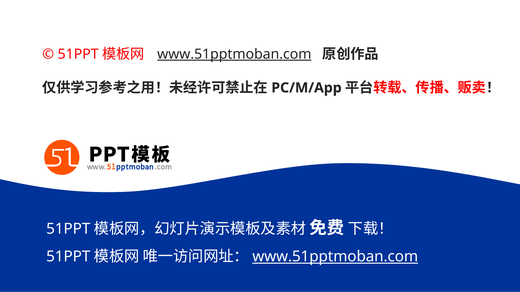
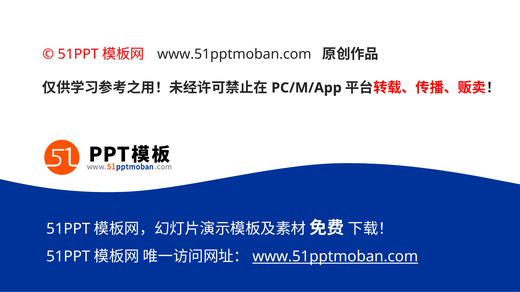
www.51pptmoban.com at (234, 54) underline: present -> none
